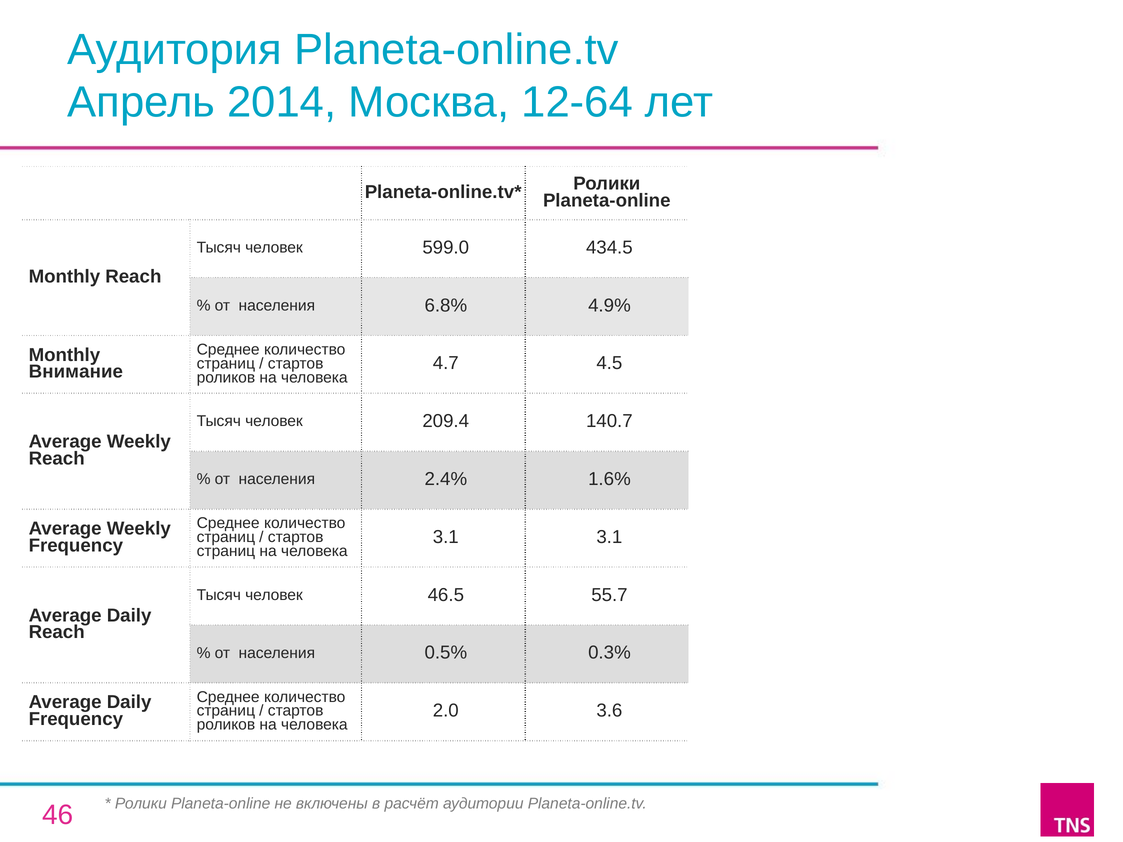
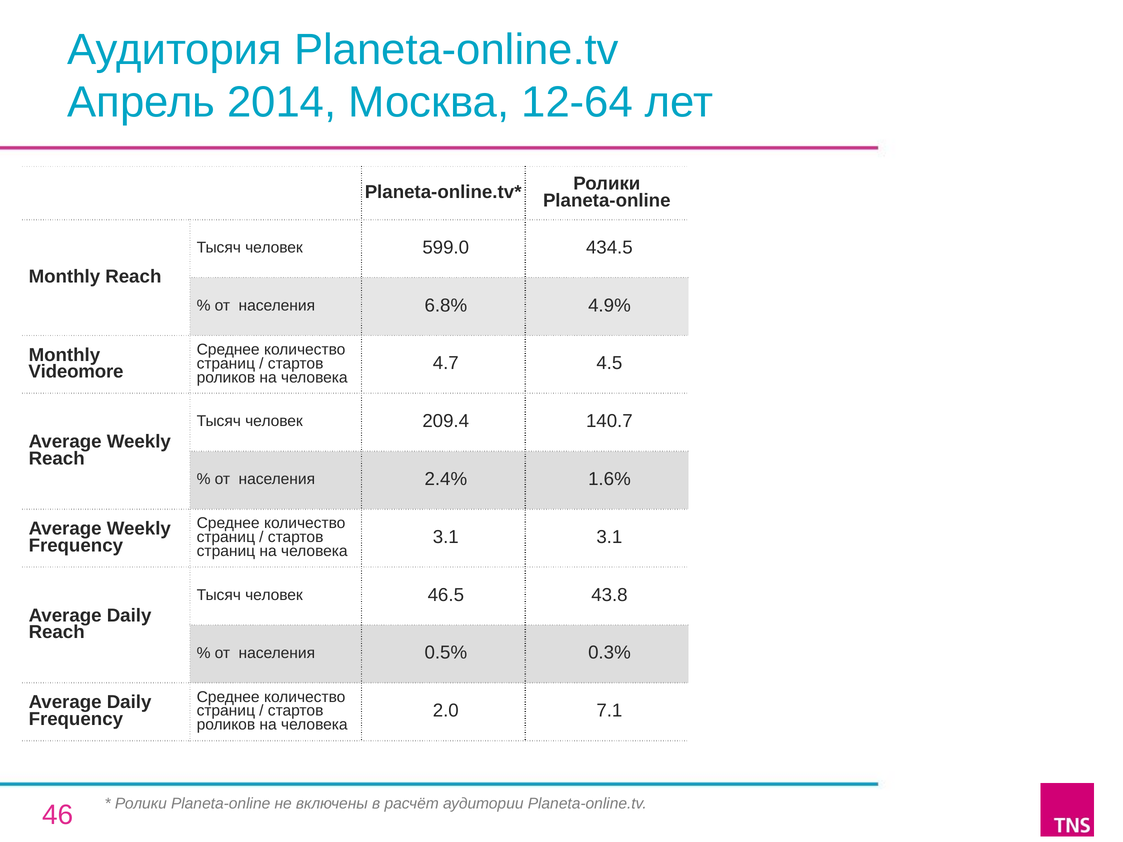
Внимание: Внимание -> Videomore
55.7: 55.7 -> 43.8
3.6: 3.6 -> 7.1
